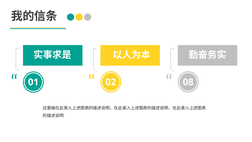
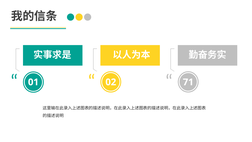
08: 08 -> 71
